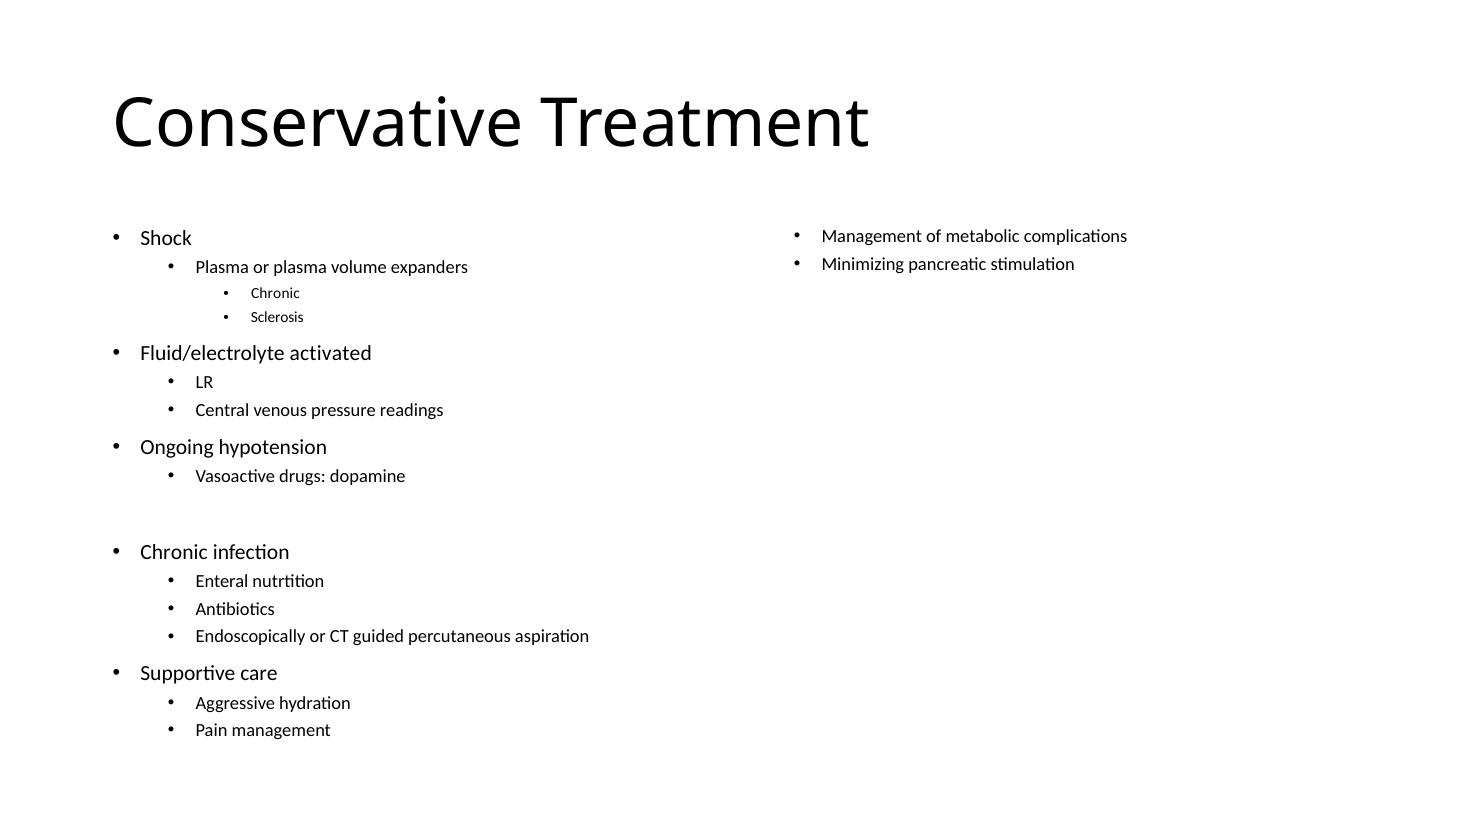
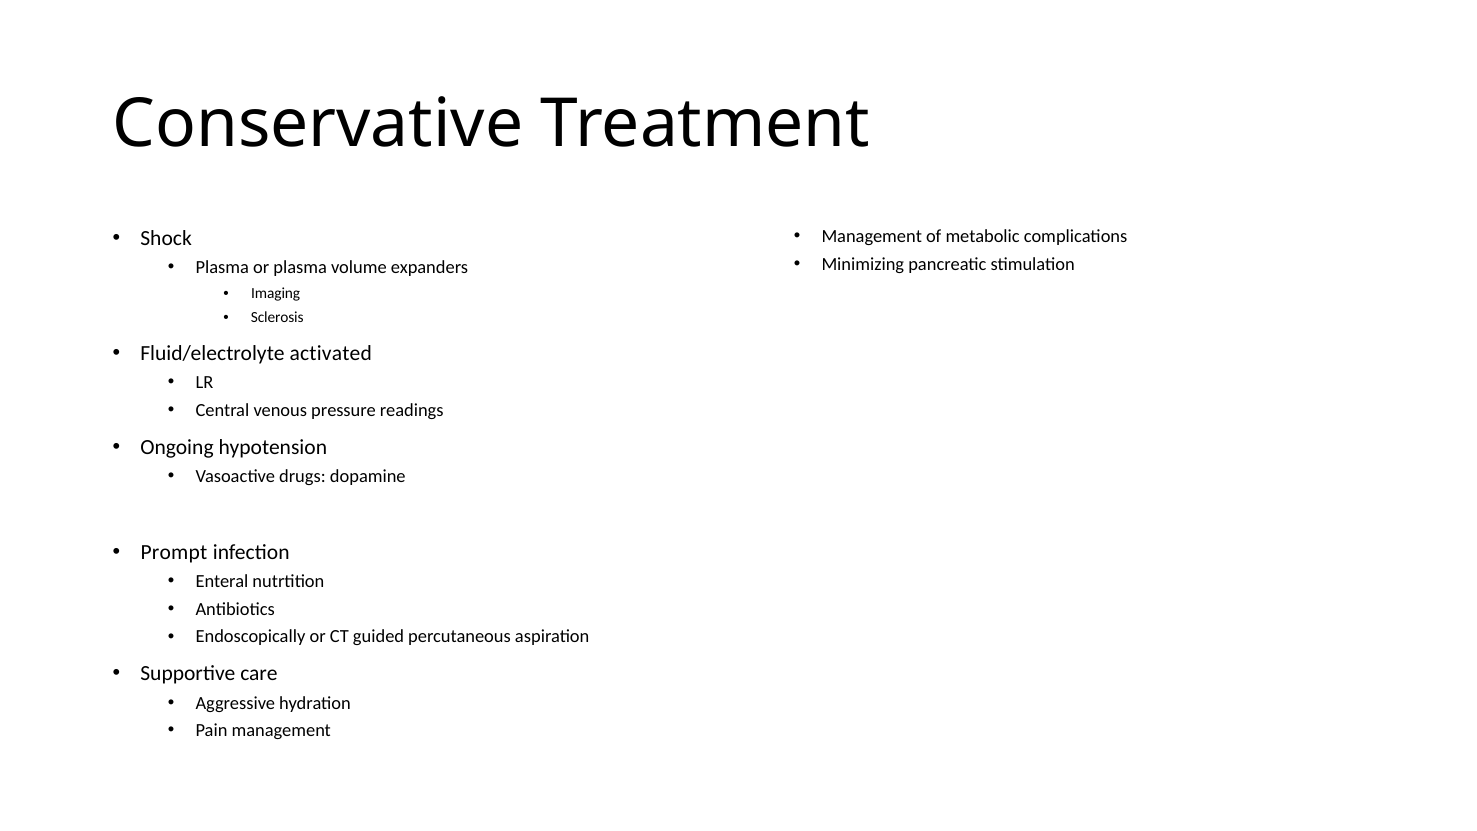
Chronic at (276, 293): Chronic -> Imaging
Chronic at (174, 552): Chronic -> Prompt
